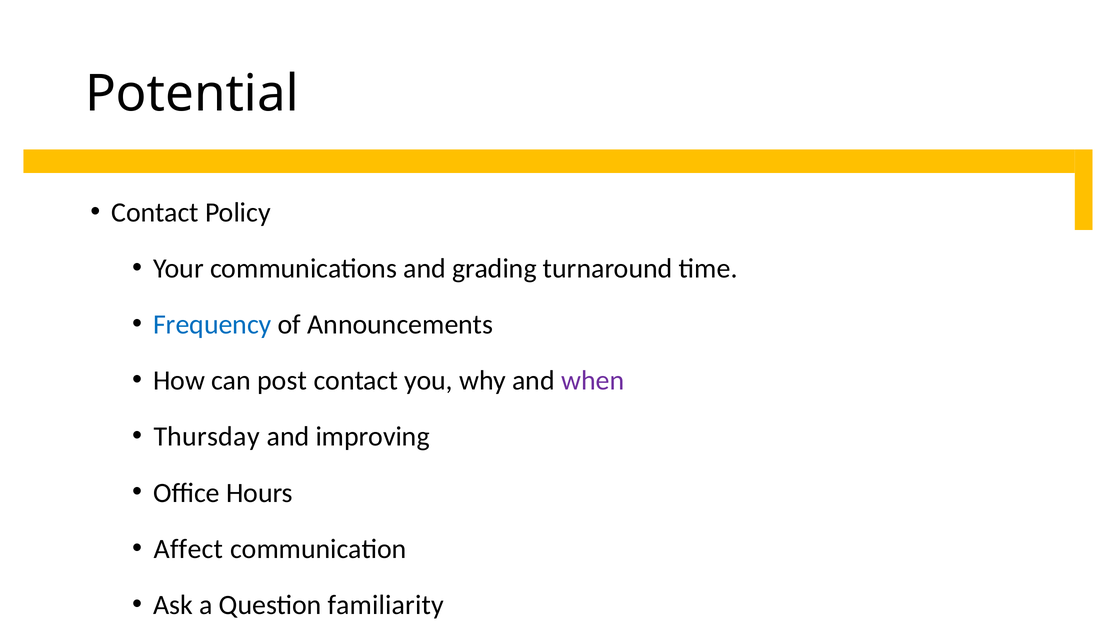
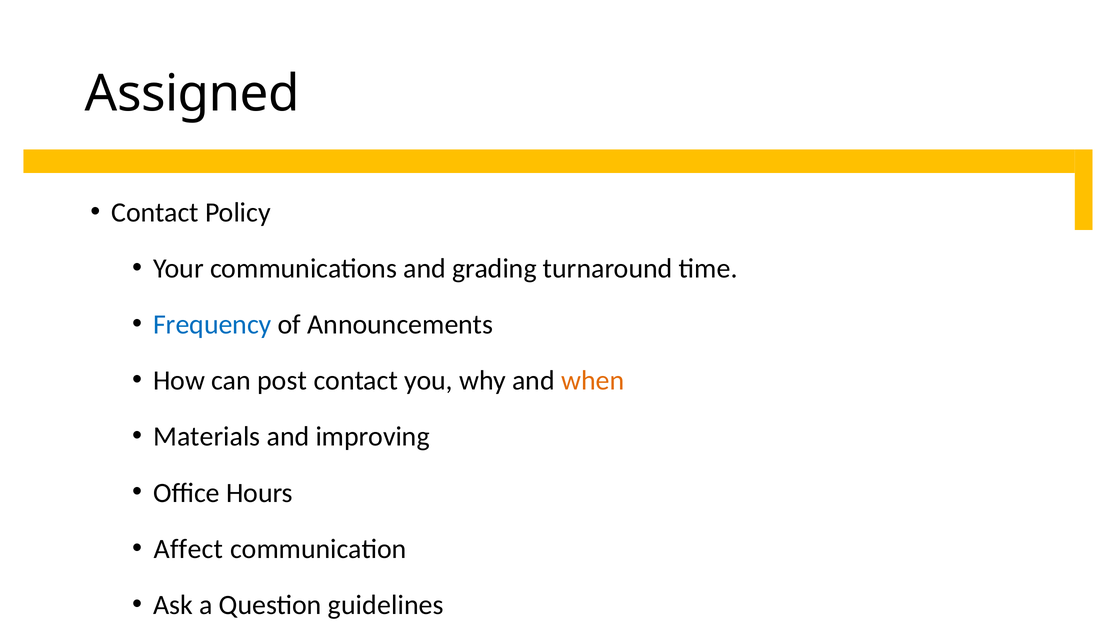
Potential: Potential -> Assigned
when colour: purple -> orange
Thursday: Thursday -> Materials
familiarity: familiarity -> guidelines
